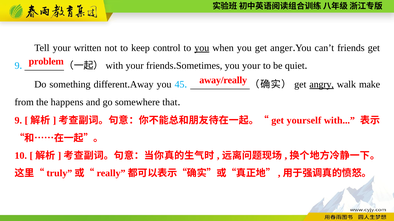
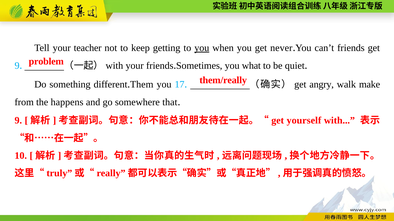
written: written -> teacher
control: control -> getting
anger: anger -> never
you your: your -> what
away/really: away/really -> them/really
Away: Away -> Them
45: 45 -> 17
angry underline: present -> none
